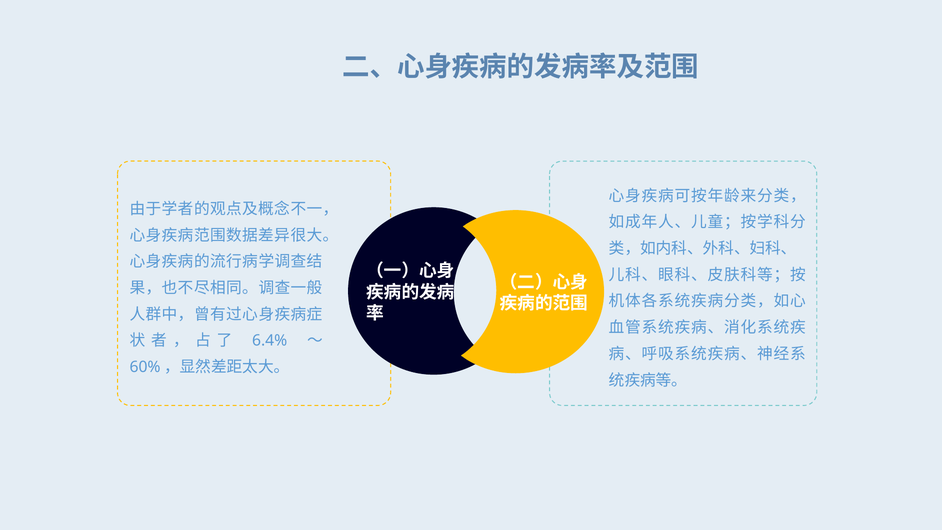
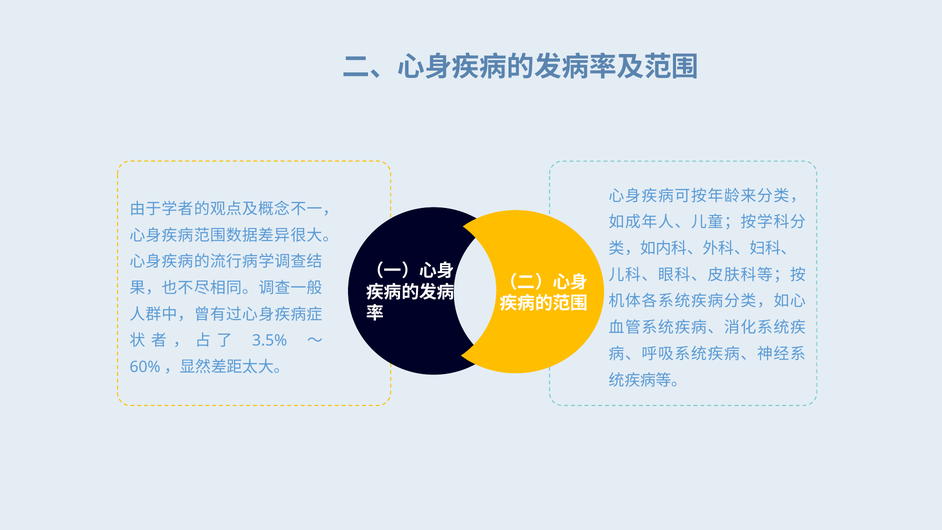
6.4%: 6.4% -> 3.5%
